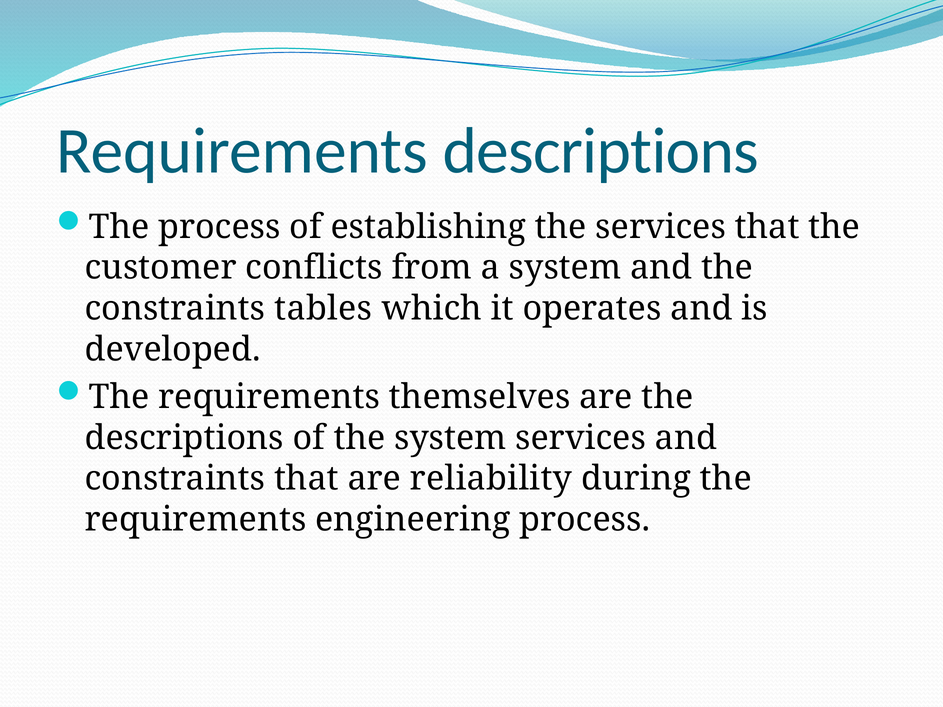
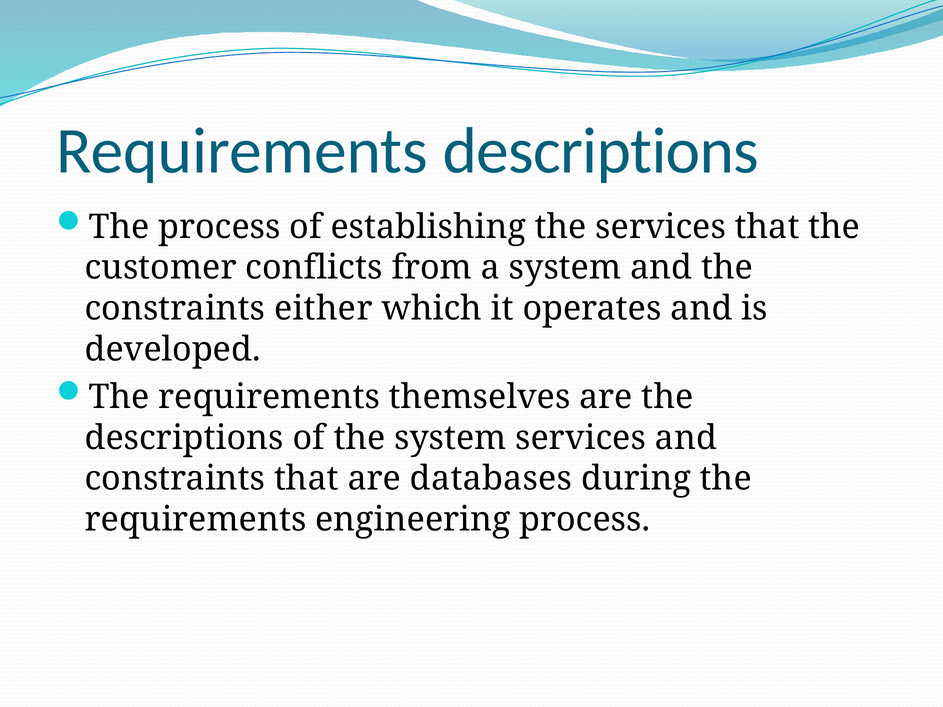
tables: tables -> either
reliability: reliability -> databases
